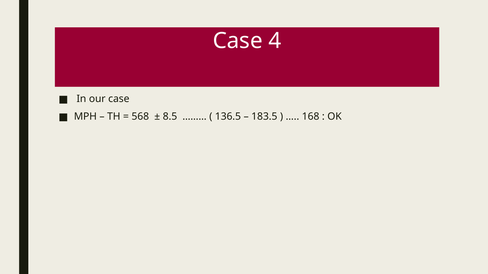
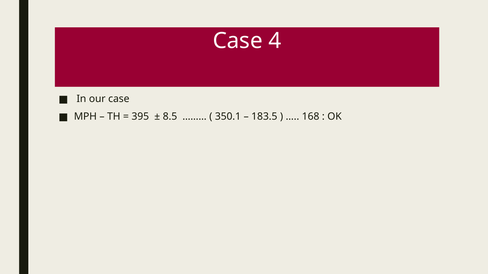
568: 568 -> 395
136.5: 136.5 -> 350.1
